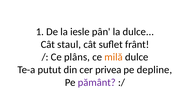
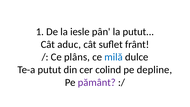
la dulce: dulce -> putut
staul: staul -> aduc
milă colour: orange -> blue
privea: privea -> colind
